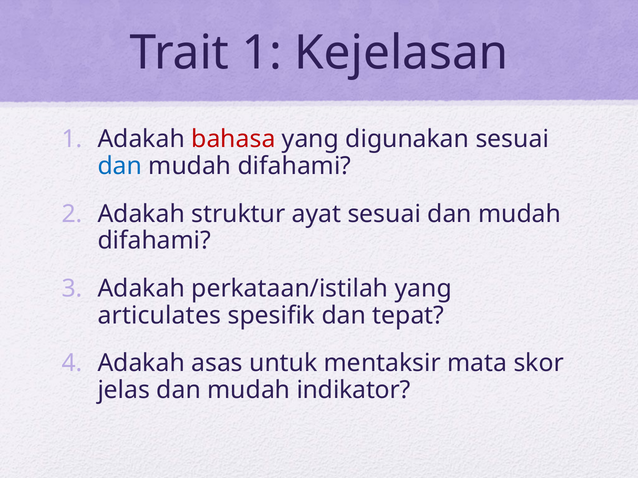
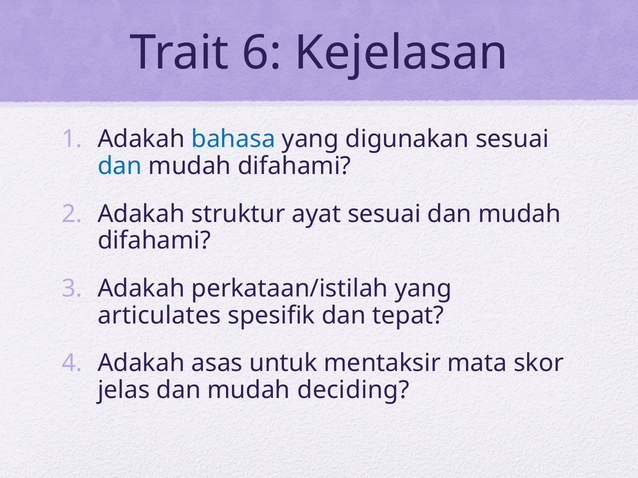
Trait 1: 1 -> 6
bahasa colour: red -> blue
indikator: indikator -> deciding
